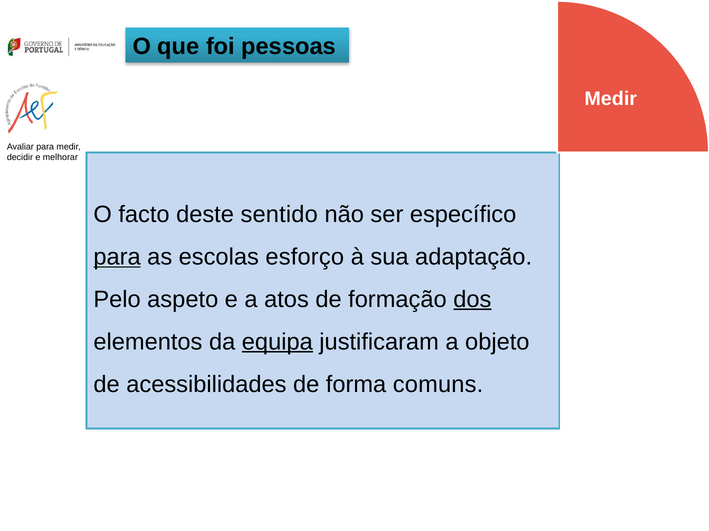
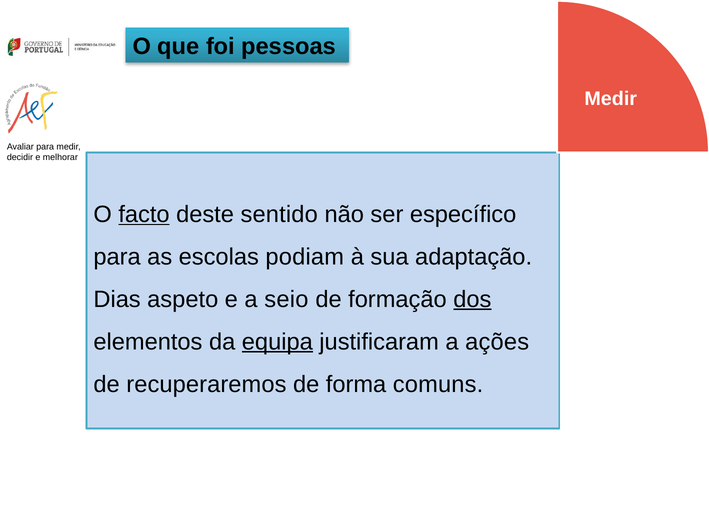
facto underline: none -> present
para at (117, 257) underline: present -> none
esforço: esforço -> podiam
Pelo: Pelo -> Dias
atos: atos -> seio
objeto: objeto -> ações
acessibilidades: acessibilidades -> recuperaremos
